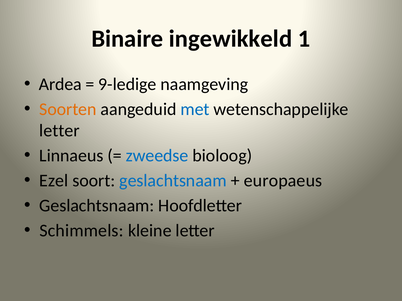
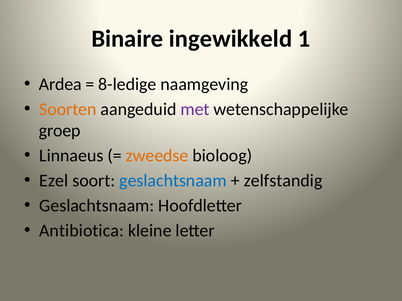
9-ledige: 9-ledige -> 8-ledige
met colour: blue -> purple
letter at (60, 131): letter -> groep
zweedse colour: blue -> orange
europaeus: europaeus -> zelfstandig
Schimmels: Schimmels -> Antibiotica
